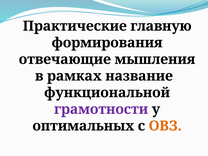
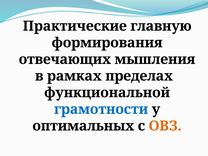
отвечающие: отвечающие -> отвечающих
название: название -> пределах
грамотности colour: purple -> blue
